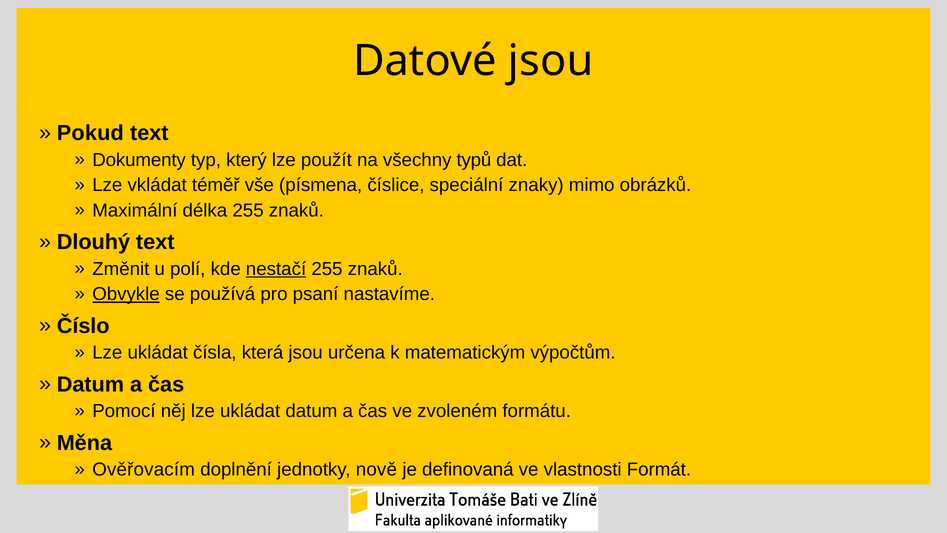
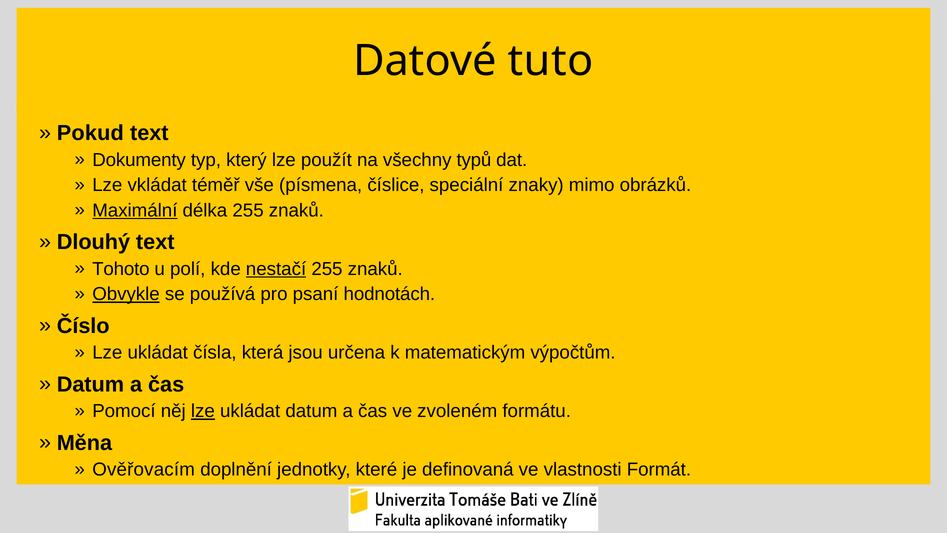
Datové jsou: jsou -> tuto
Maximální underline: none -> present
Změnit: Změnit -> Tohoto
nastavíme: nastavíme -> hodnotách
lze at (203, 411) underline: none -> present
nově: nově -> které
